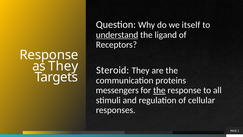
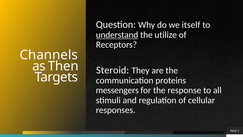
ligand: ligand -> utilize
Response at (49, 55): Response -> Channels
as They: They -> Then
the at (159, 90) underline: present -> none
